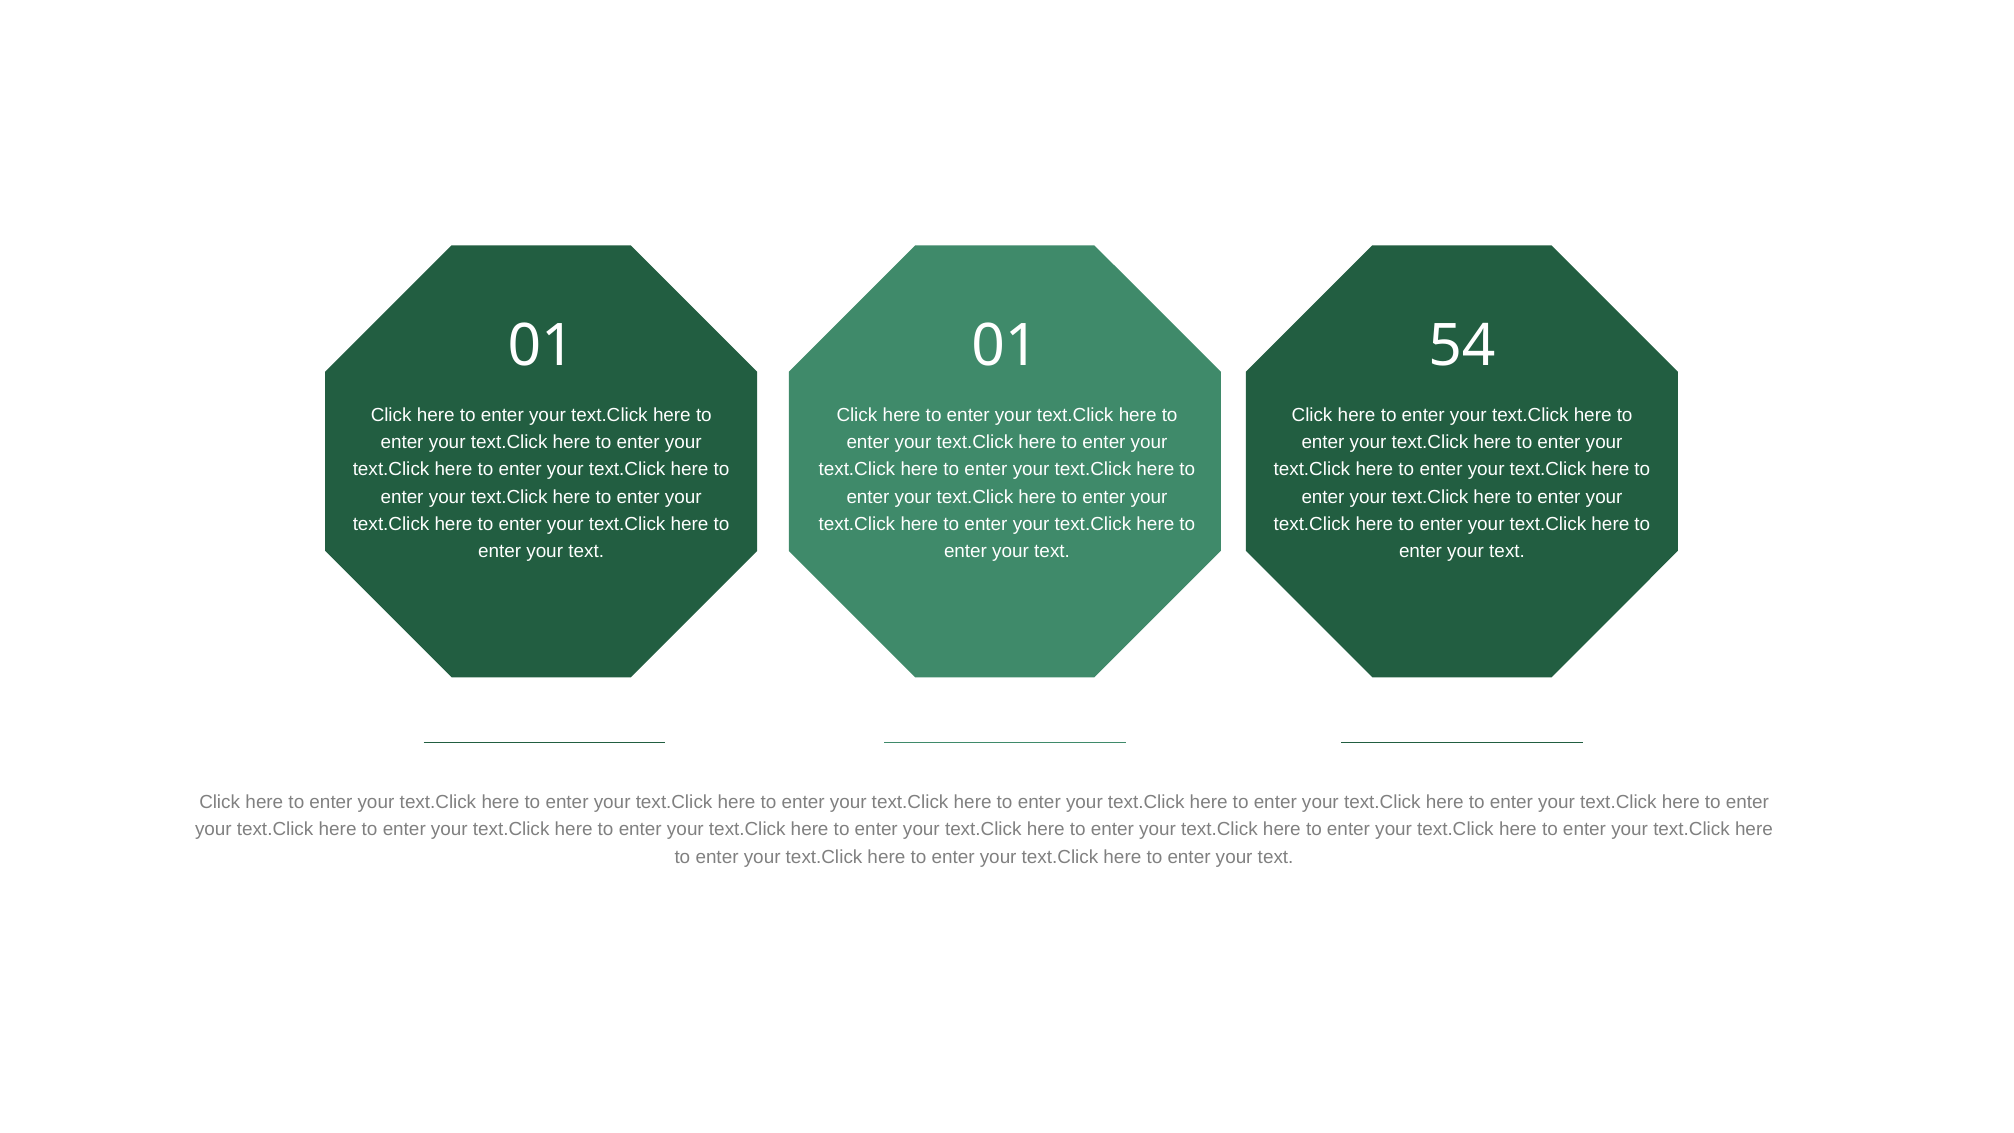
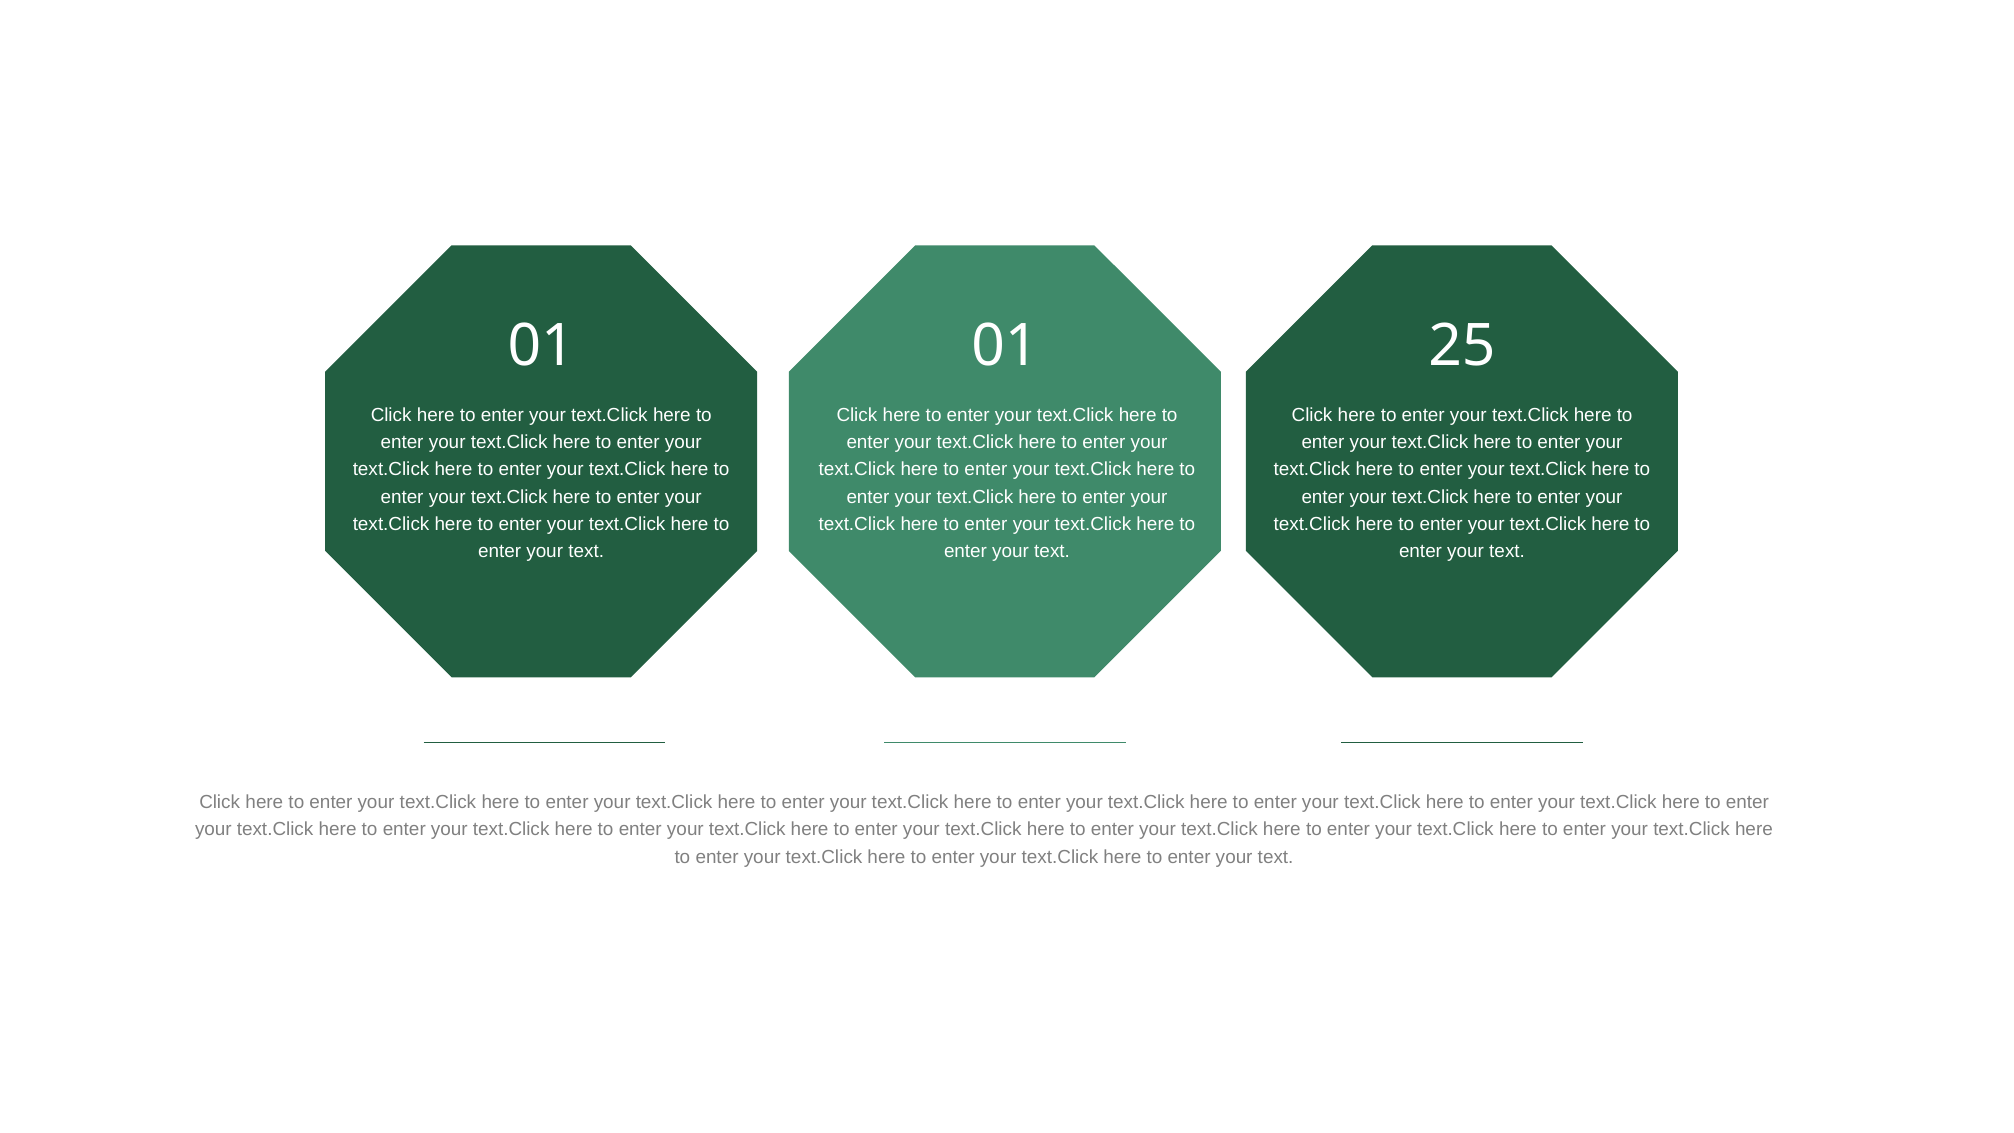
54: 54 -> 25
